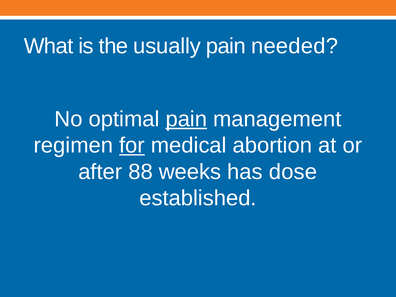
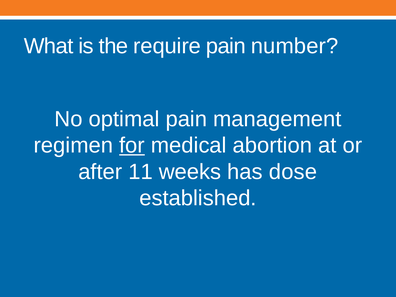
usually: usually -> require
needed: needed -> number
pain at (186, 119) underline: present -> none
88: 88 -> 11
